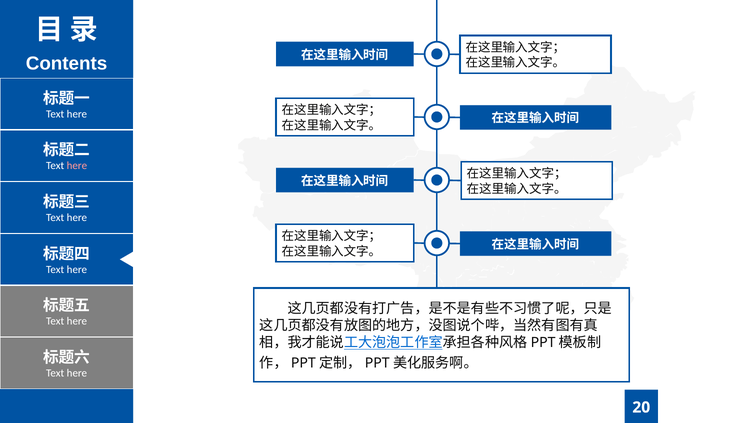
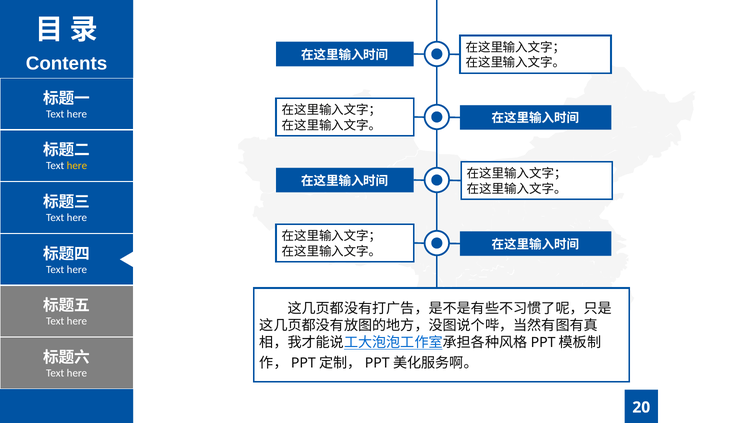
here at (77, 166) colour: pink -> yellow
